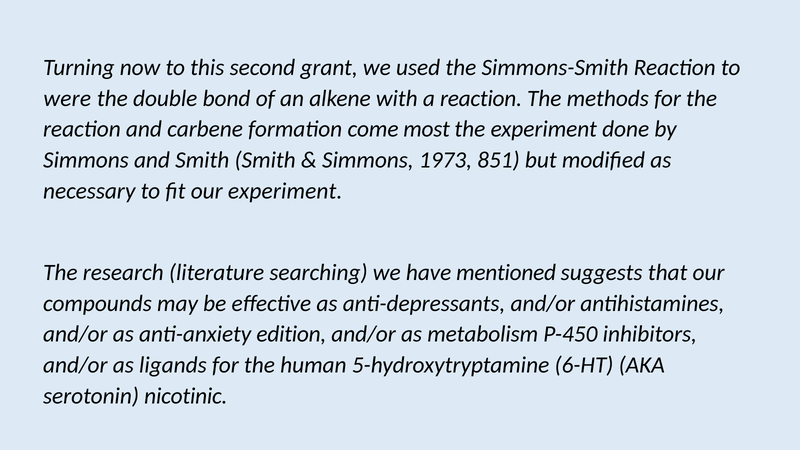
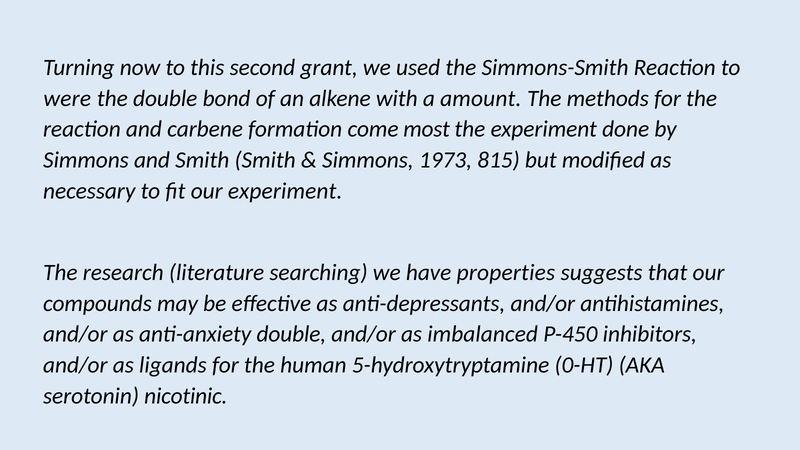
a reaction: reaction -> amount
851: 851 -> 815
mentioned: mentioned -> properties
anti-anxiety edition: edition -> double
metabolism: metabolism -> imbalanced
6-HT: 6-HT -> 0-HT
